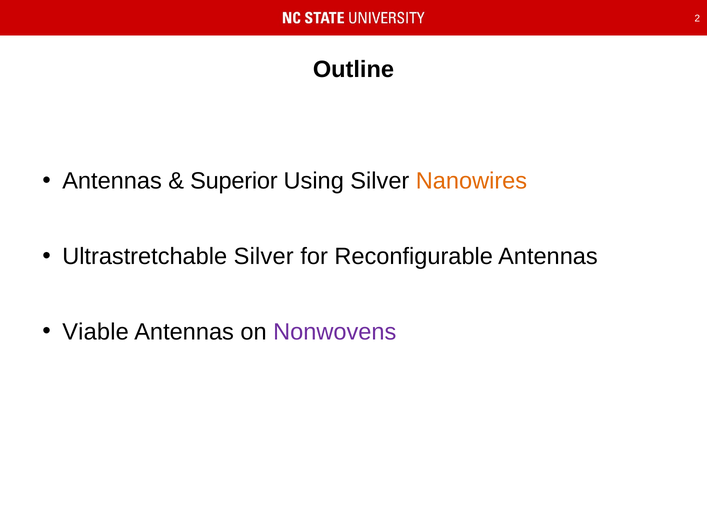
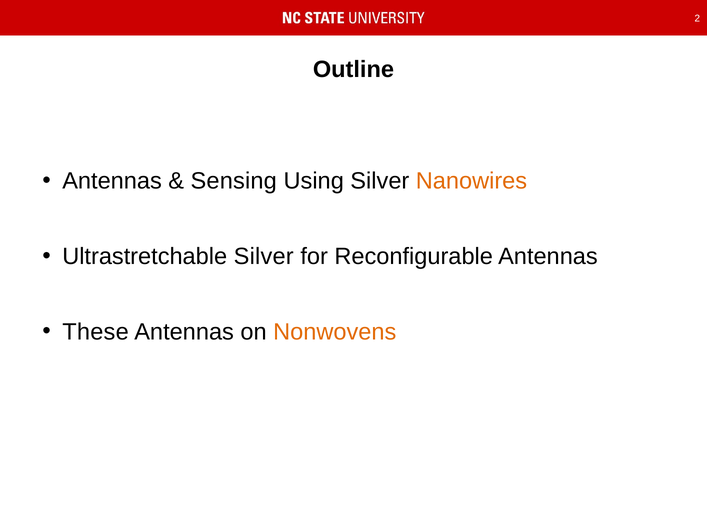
Superior: Superior -> Sensing
Viable: Viable -> These
Nonwovens colour: purple -> orange
